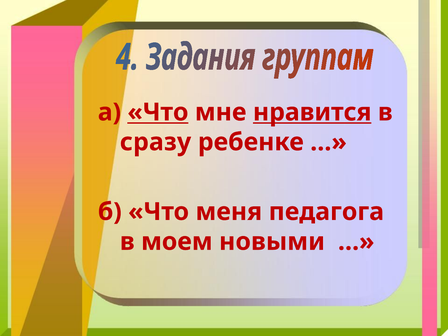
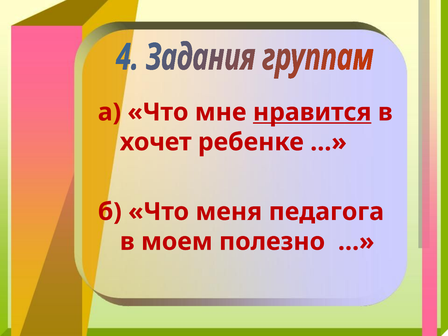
Что at (158, 112) underline: present -> none
сразу: сразу -> хочет
новыми: новыми -> полезно
